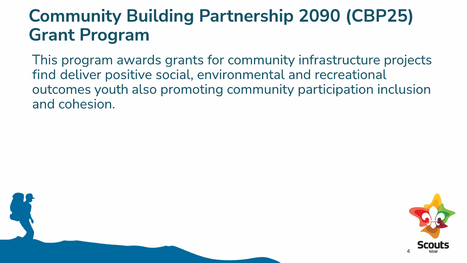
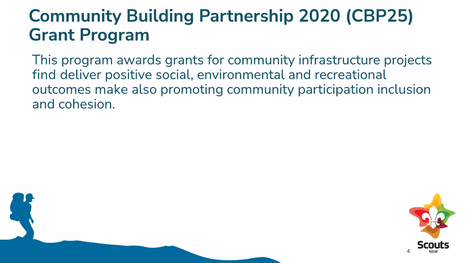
2090: 2090 -> 2020
youth: youth -> make
